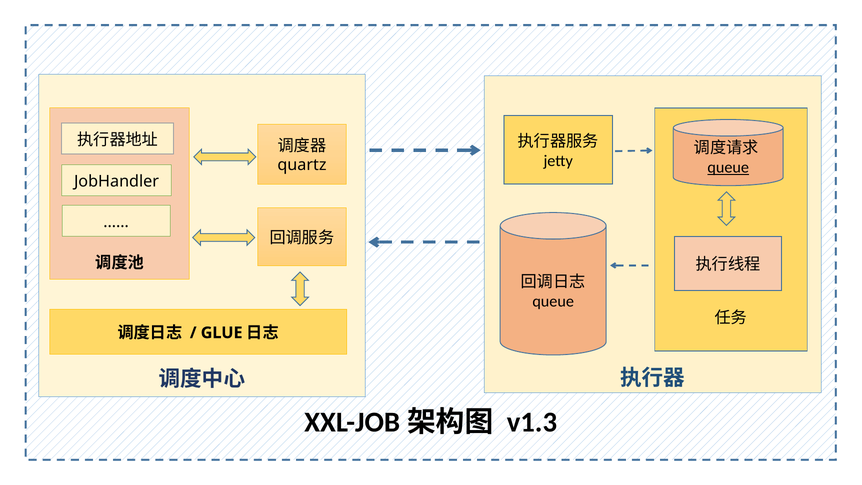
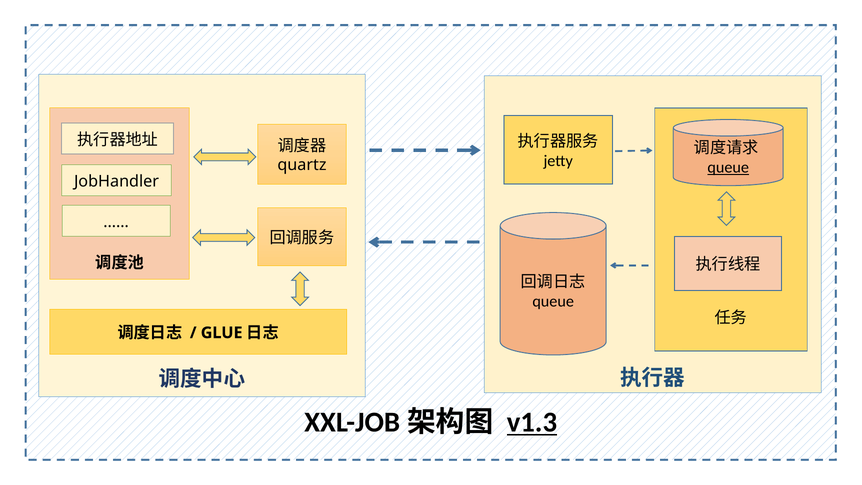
v1.3 underline: none -> present
